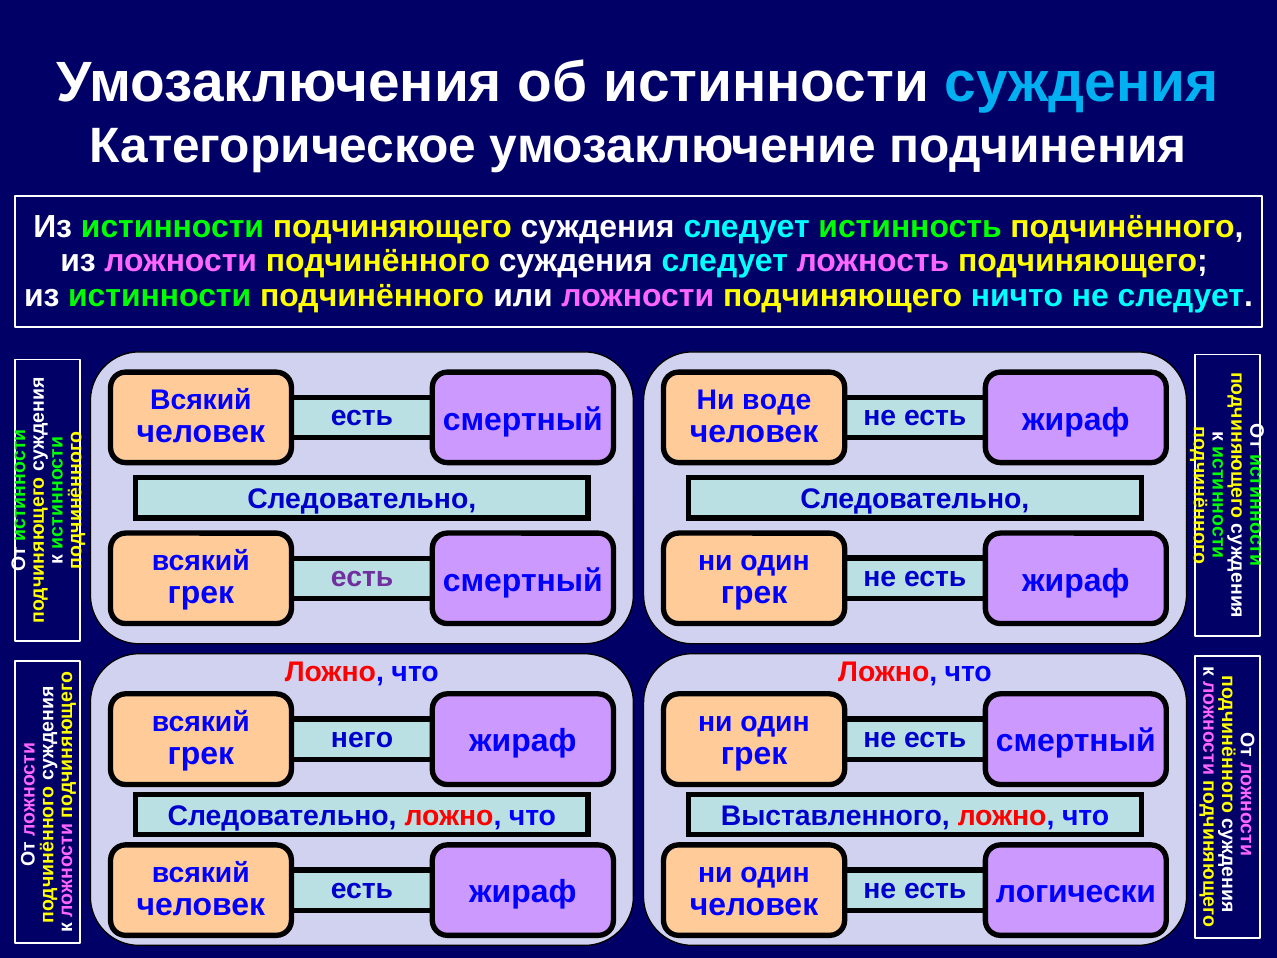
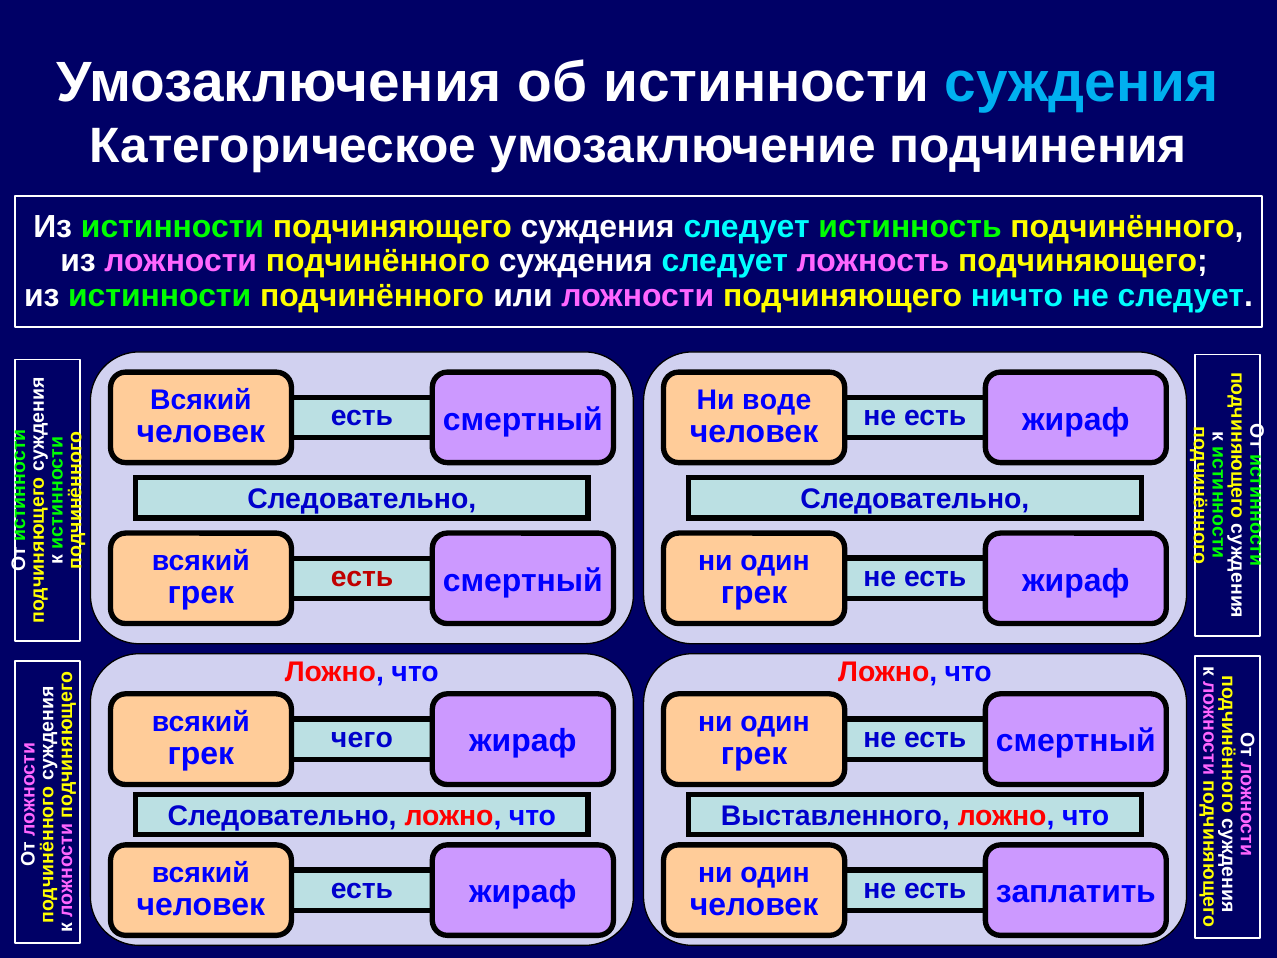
есть at (362, 577) colour: purple -> red
него: него -> чего
логически: логически -> заплатить
